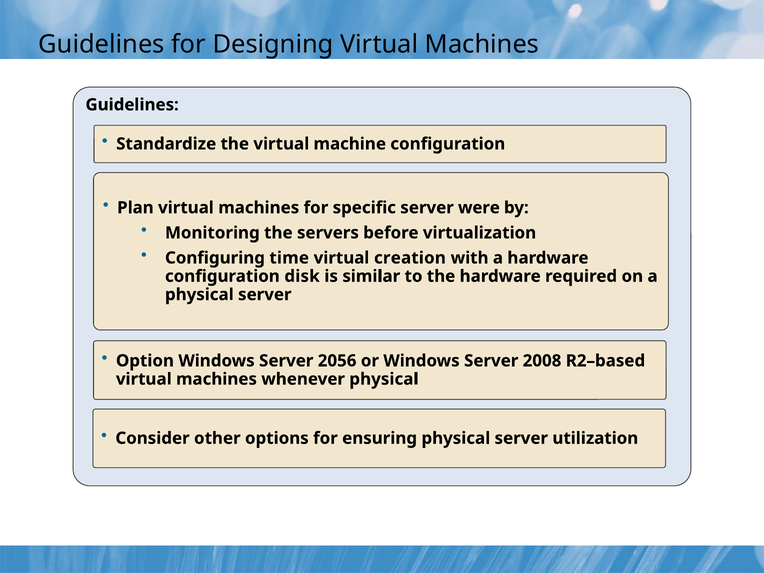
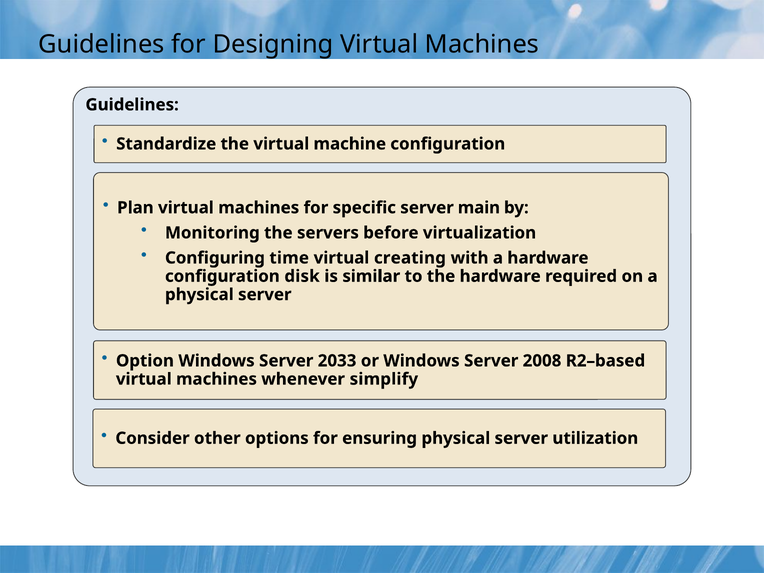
were: were -> main
creation: creation -> creating
2056: 2056 -> 2033
whenever physical: physical -> simplify
